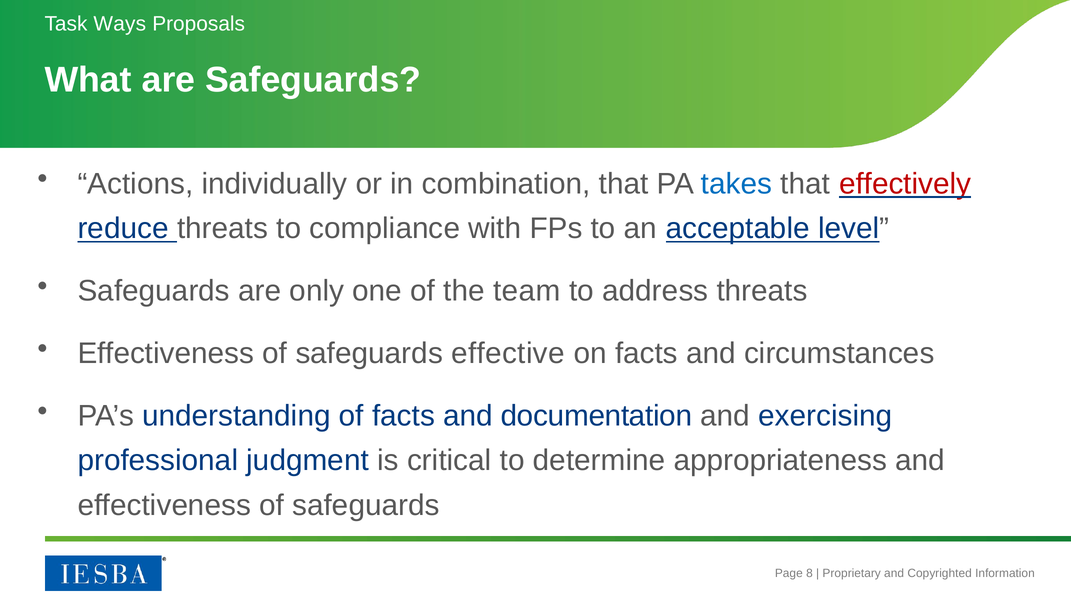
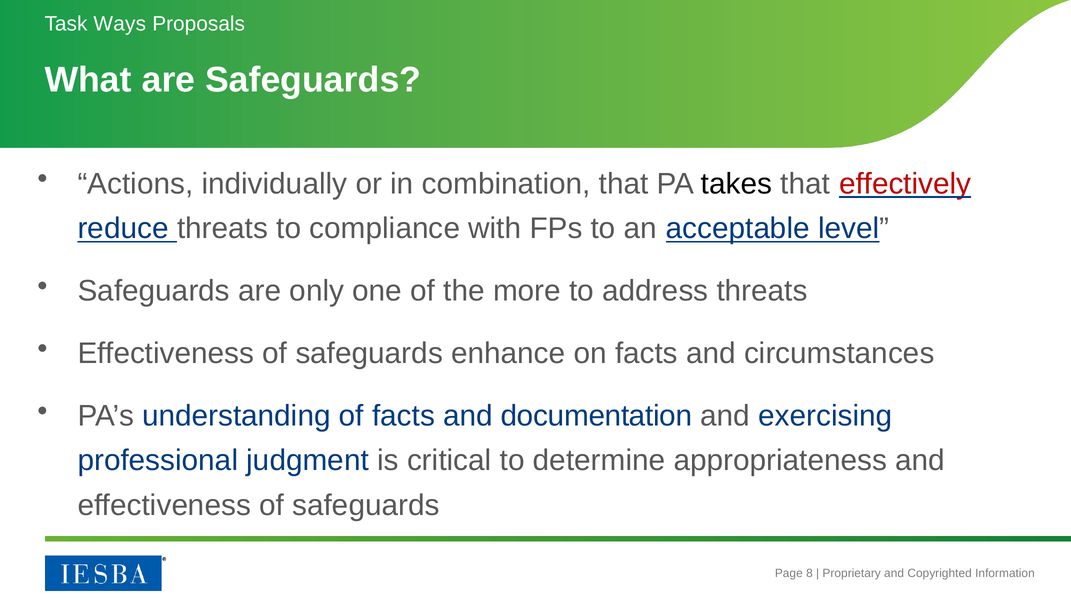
takes colour: blue -> black
team: team -> more
effective: effective -> enhance
